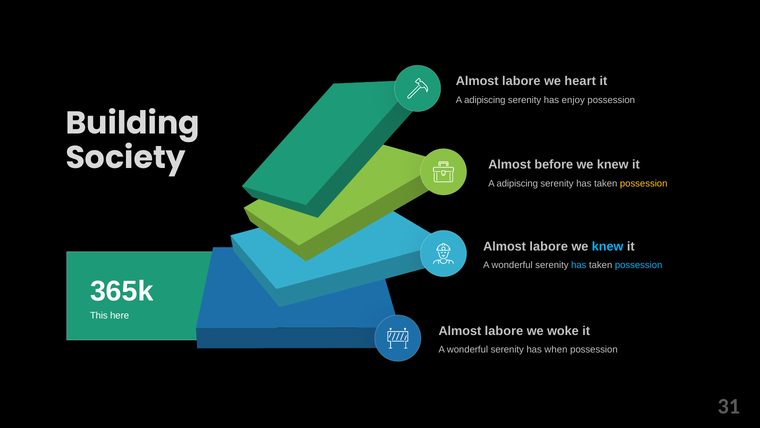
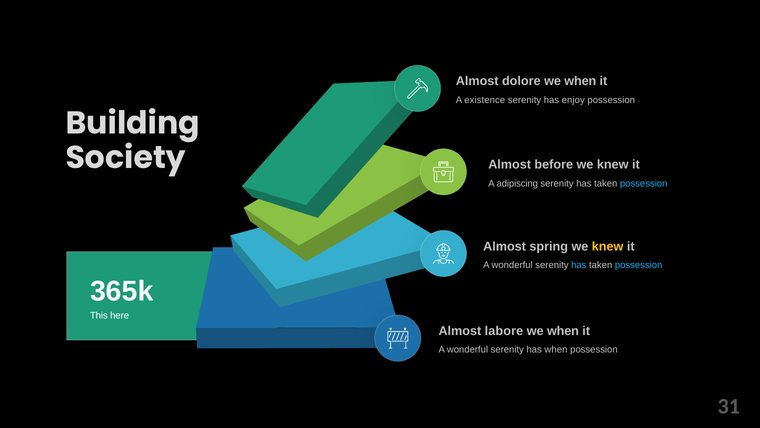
labore at (521, 81): labore -> dolore
heart at (580, 81): heart -> when
adipiscing at (485, 100): adipiscing -> existence
possession at (644, 183) colour: yellow -> light blue
labore at (549, 246): labore -> spring
knew at (608, 246) colour: light blue -> yellow
woke at (563, 331): woke -> when
